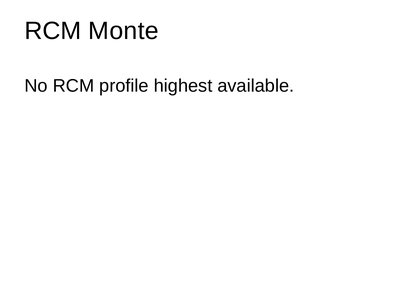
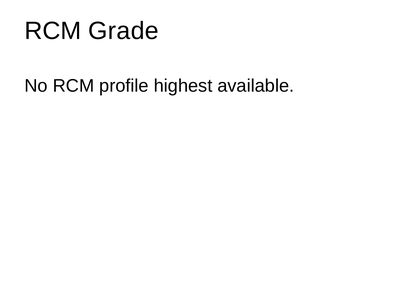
Monte: Monte -> Grade
